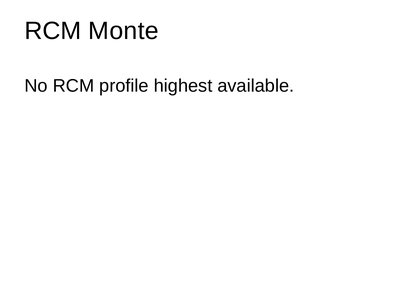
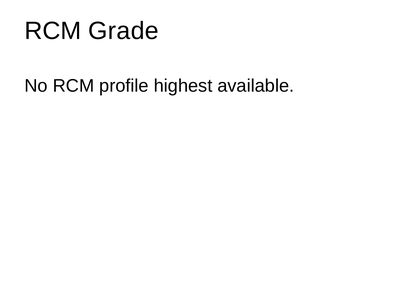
Monte: Monte -> Grade
